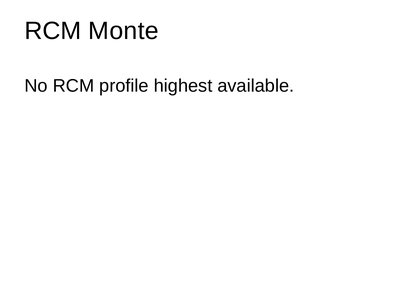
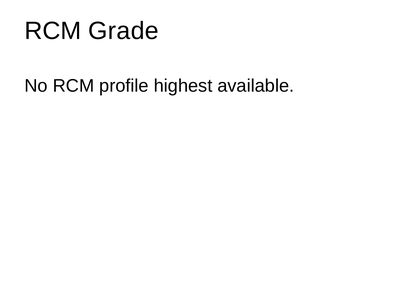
Monte: Monte -> Grade
